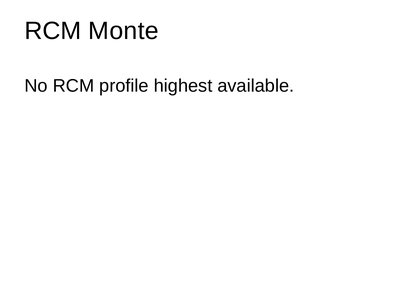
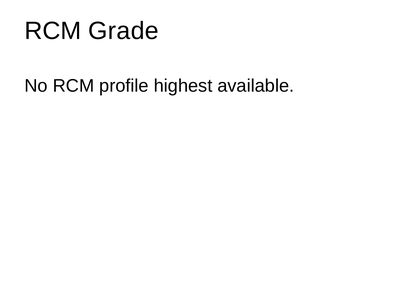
Monte: Monte -> Grade
